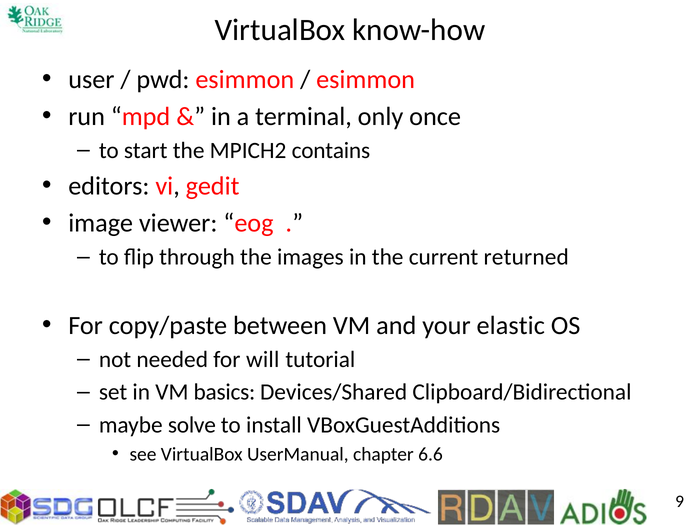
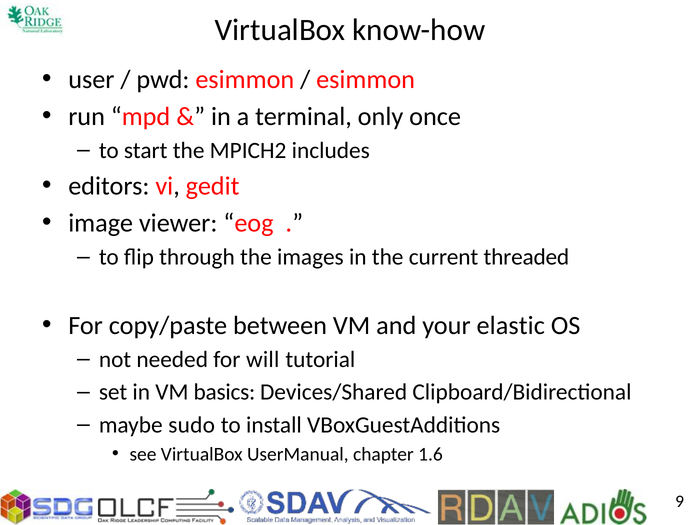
contains: contains -> includes
returned: returned -> threaded
solve: solve -> sudo
6.6: 6.6 -> 1.6
